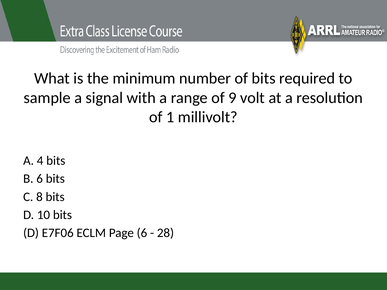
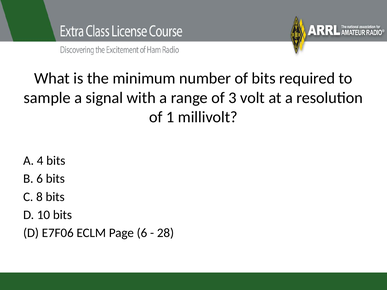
9: 9 -> 3
